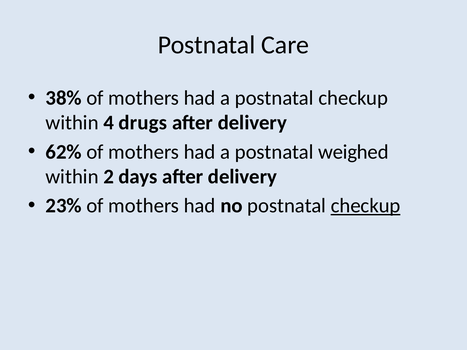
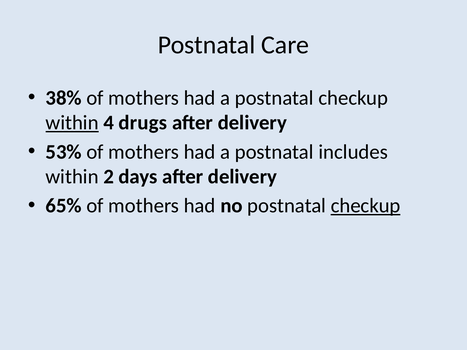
within at (72, 123) underline: none -> present
62%: 62% -> 53%
weighed: weighed -> includes
23%: 23% -> 65%
